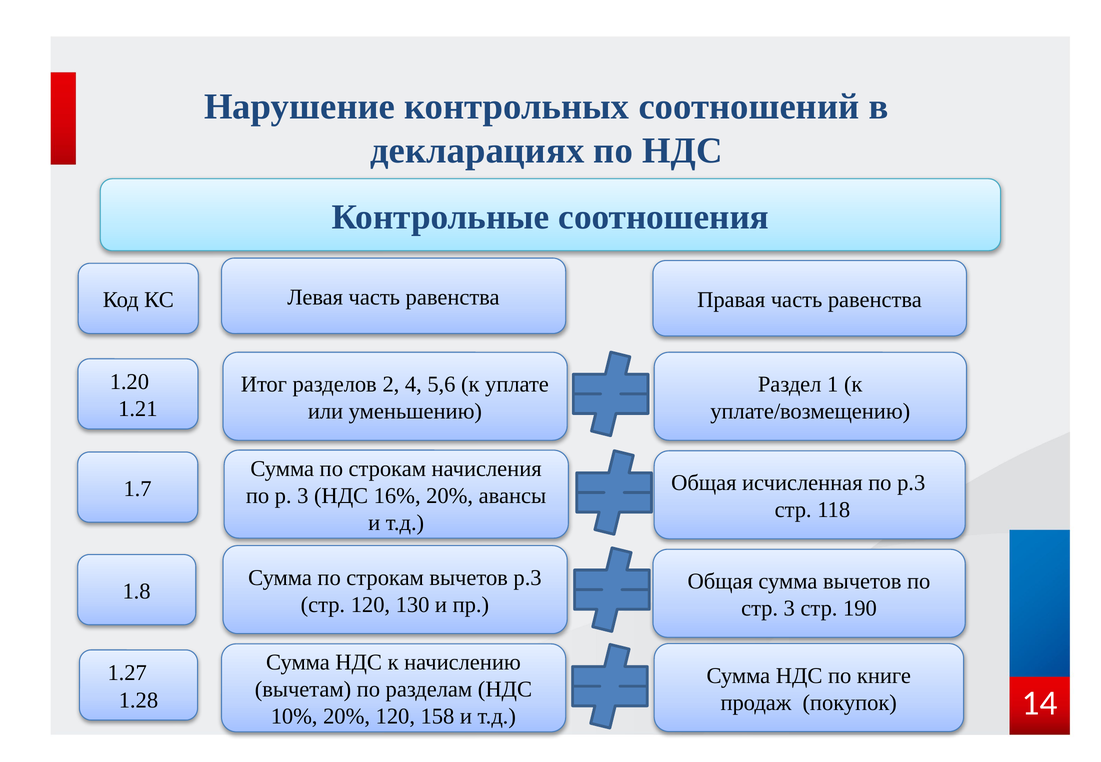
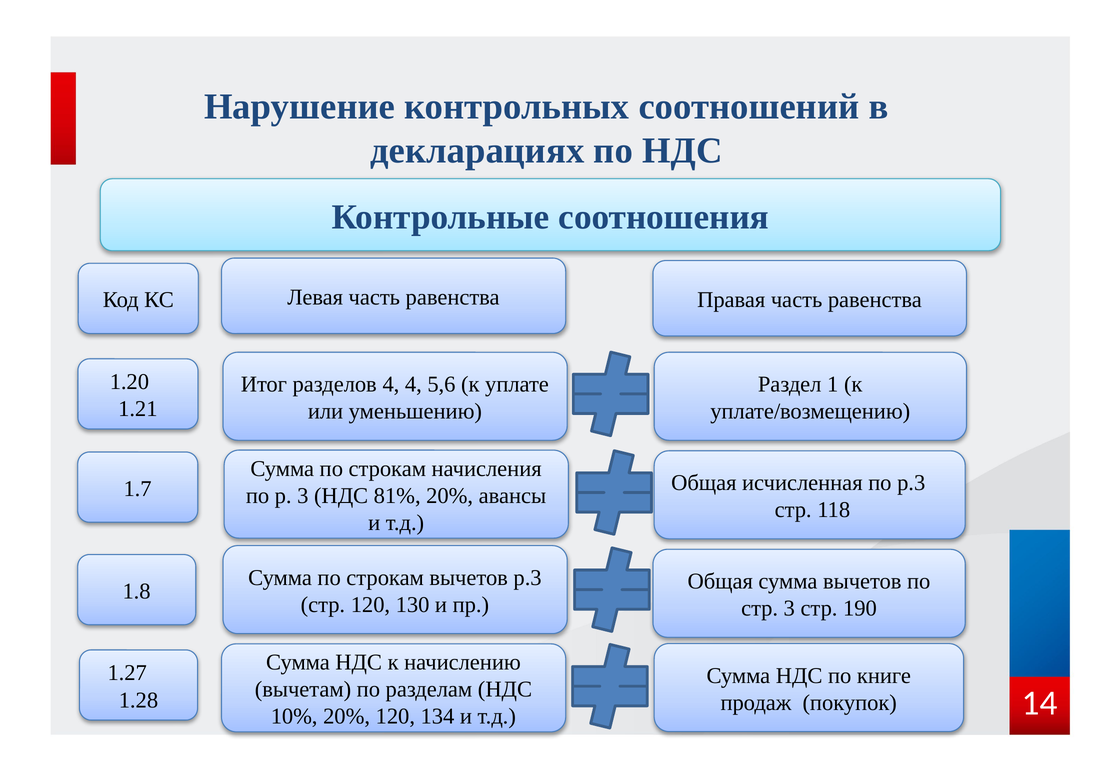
разделов 2: 2 -> 4
16%: 16% -> 81%
158: 158 -> 134
